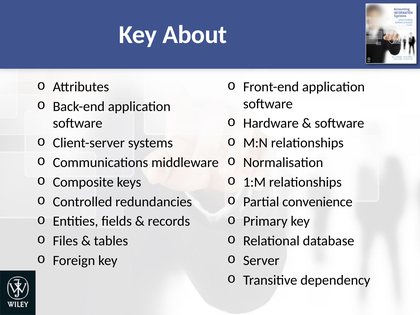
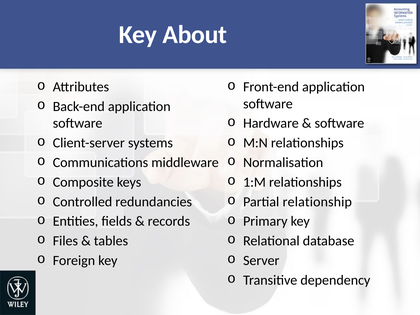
convenience: convenience -> relationship
